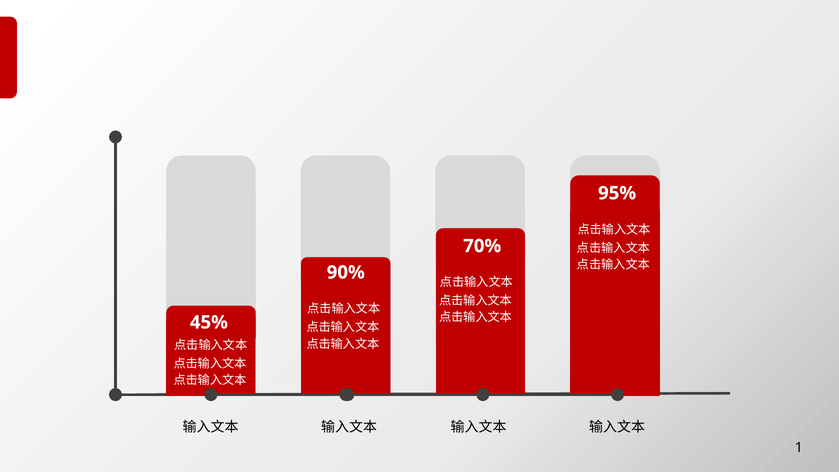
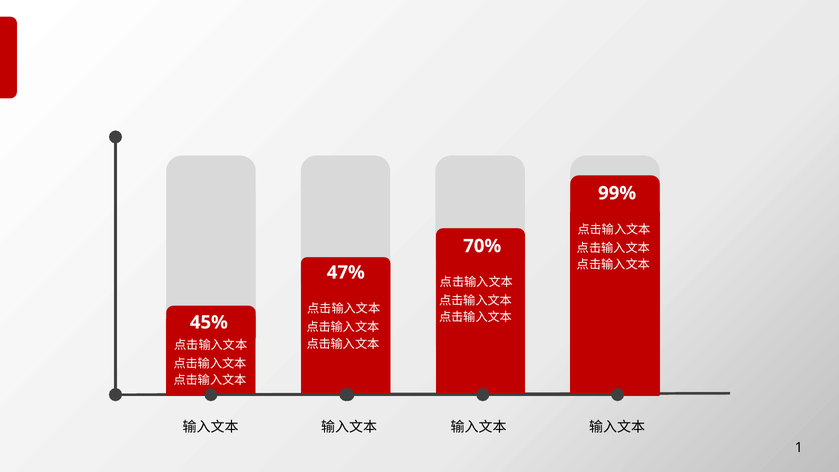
95%: 95% -> 99%
90%: 90% -> 47%
